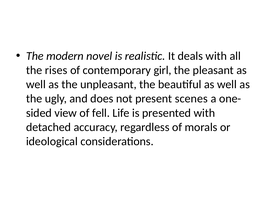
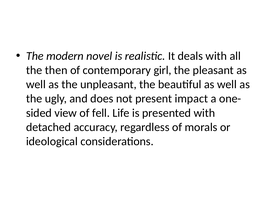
rises: rises -> then
scenes: scenes -> impact
